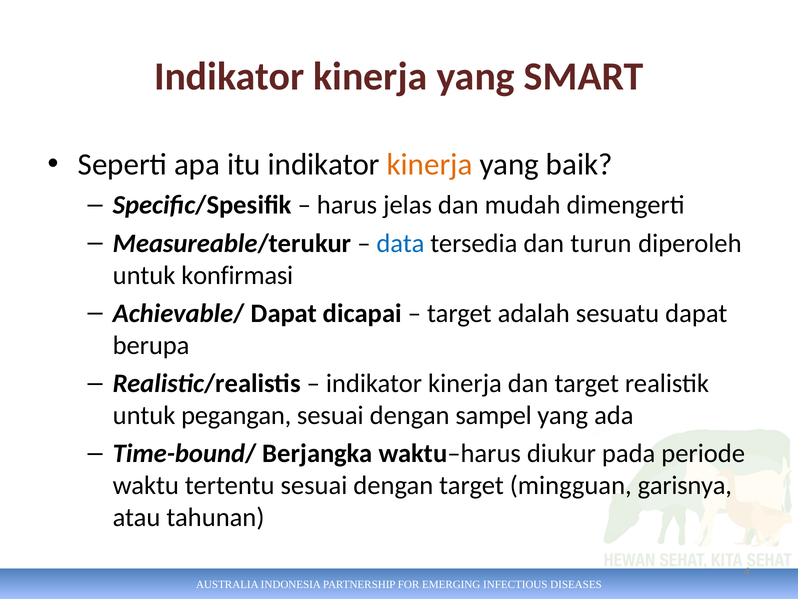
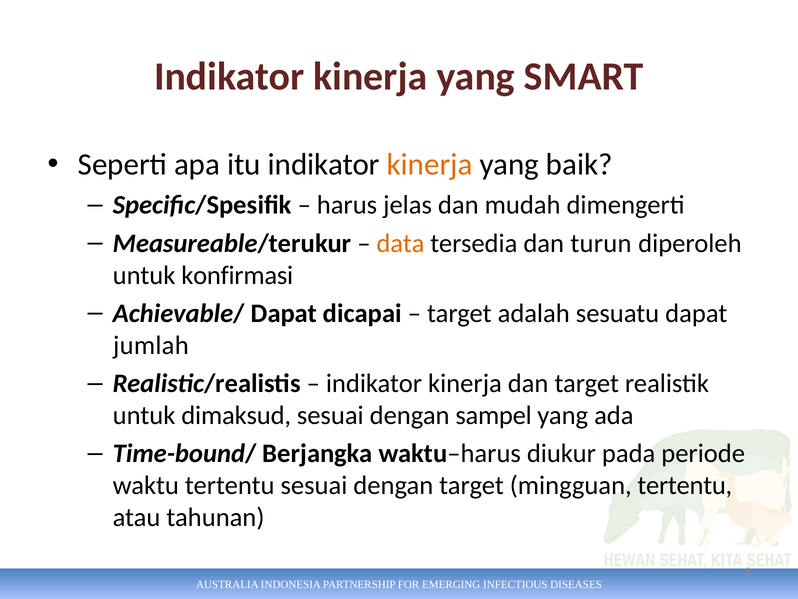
data colour: blue -> orange
berupa: berupa -> jumlah
pegangan: pegangan -> dimaksud
mingguan garisnya: garisnya -> tertentu
